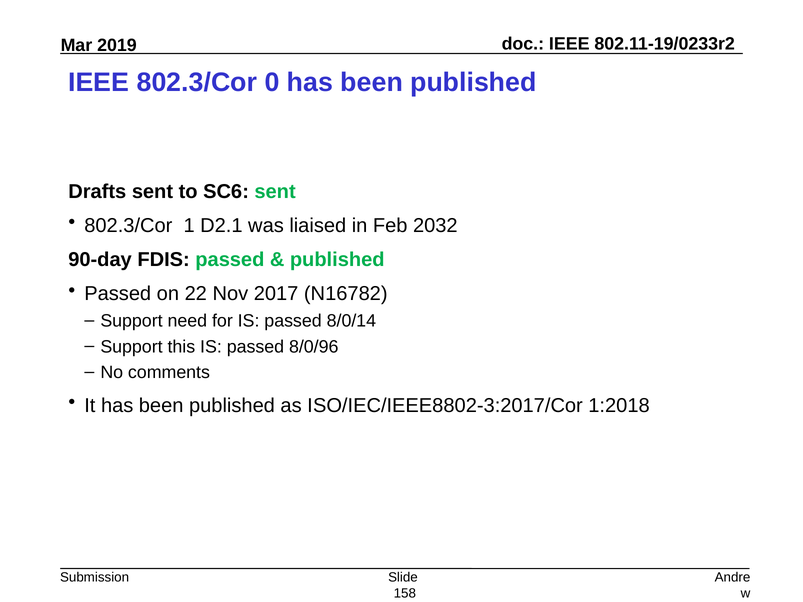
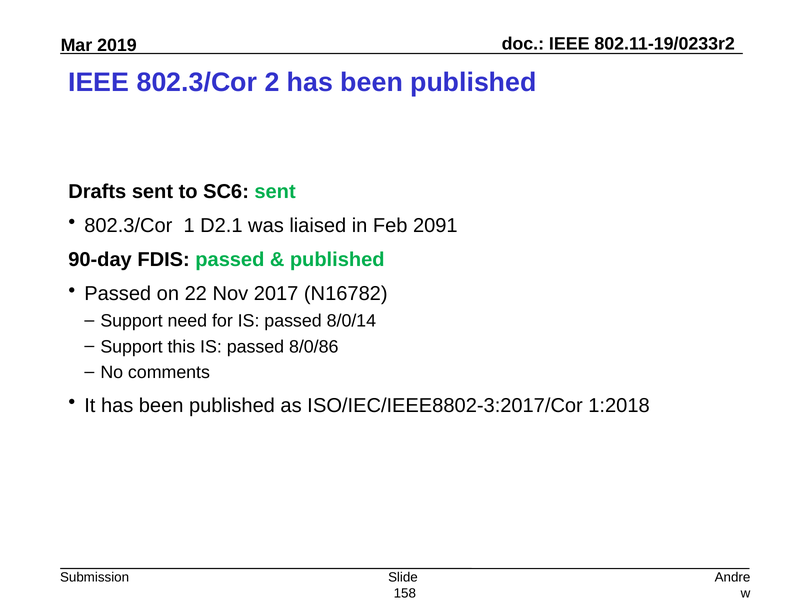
0: 0 -> 2
2032: 2032 -> 2091
8/0/96: 8/0/96 -> 8/0/86
